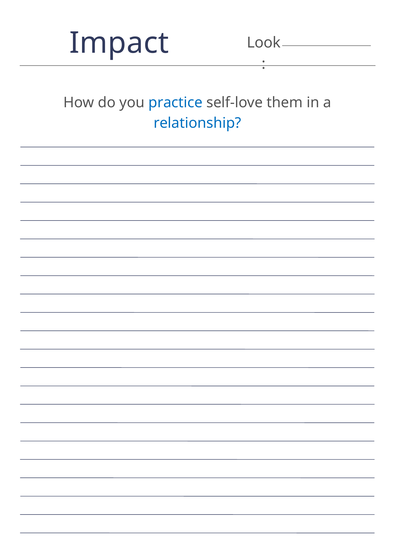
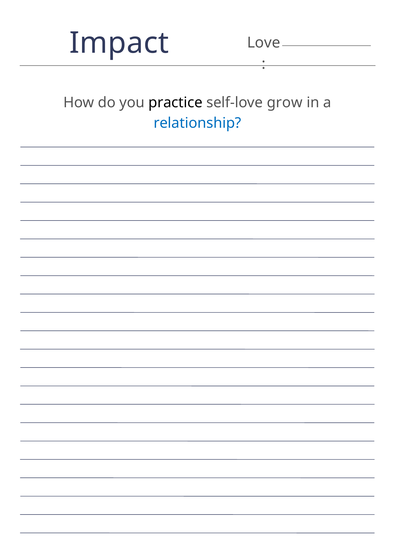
Look: Look -> Love
practice colour: blue -> black
them: them -> grow
